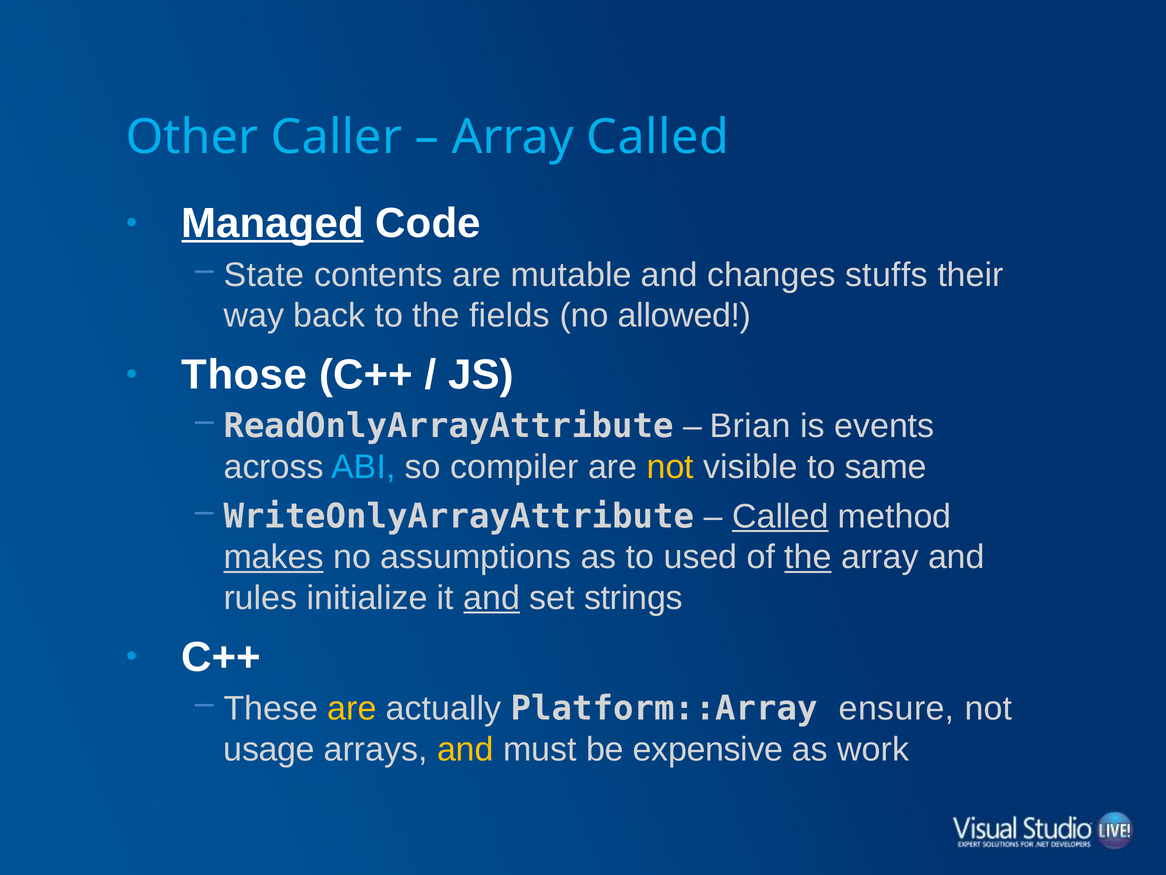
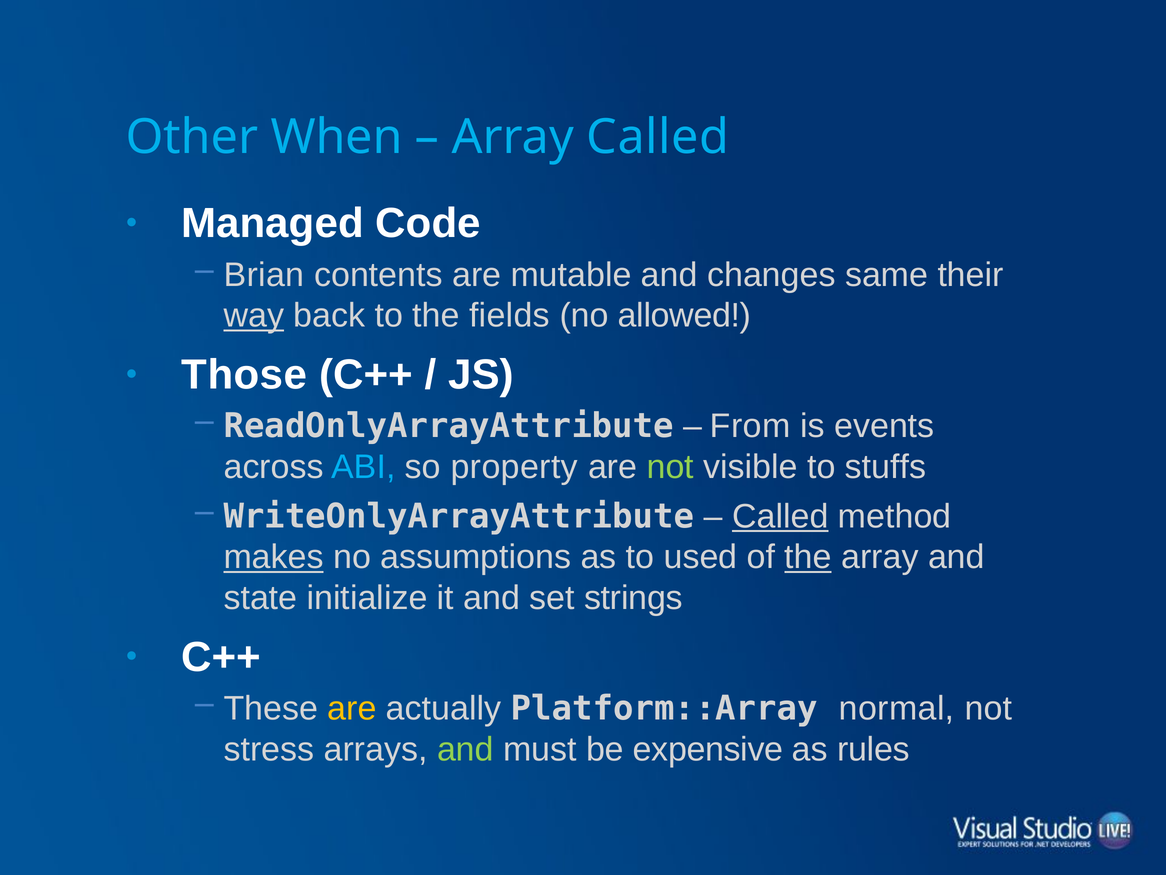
Caller: Caller -> When
Managed underline: present -> none
State: State -> Brian
stuffs: stuffs -> same
way underline: none -> present
Brian: Brian -> From
compiler: compiler -> property
not at (670, 467) colour: yellow -> light green
same: same -> stuffs
rules: rules -> state
and at (492, 598) underline: present -> none
ensure: ensure -> normal
usage: usage -> stress
and at (465, 749) colour: yellow -> light green
work: work -> rules
